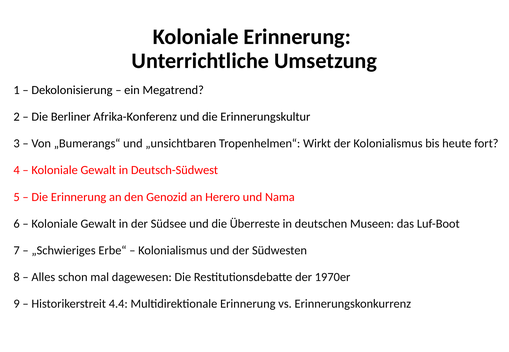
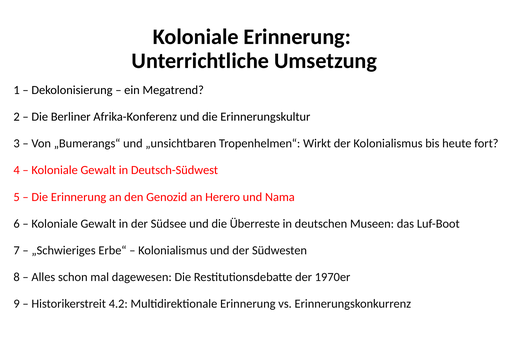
4.4: 4.4 -> 4.2
